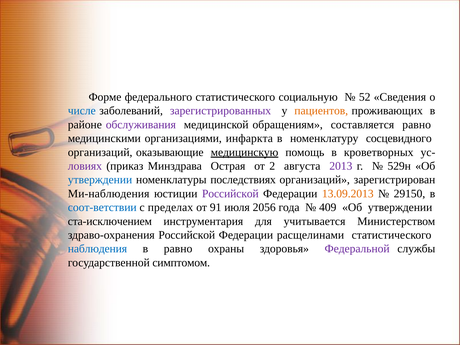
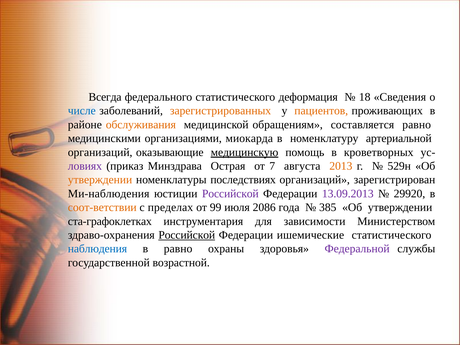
Форме: Форме -> Всегда
социальную: социальную -> деформация
52: 52 -> 18
зарегистрированных colour: purple -> orange
обслуживания colour: purple -> orange
инфаркта: инфаркта -> миокарда
сосцевидного: сосцевидного -> артериальной
2: 2 -> 7
2013 colour: purple -> orange
утверждении at (100, 180) colour: blue -> orange
13.09.2013 colour: orange -> purple
29150: 29150 -> 29920
соот-ветствии colour: blue -> orange
91: 91 -> 99
2056: 2056 -> 2086
409: 409 -> 385
ста-исключением: ста-исключением -> ста-графоклетках
учитывается: учитывается -> зависимости
Российской at (187, 235) underline: none -> present
расщелинами: расщелинами -> ишемические
симптомом: симптомом -> возрастной
